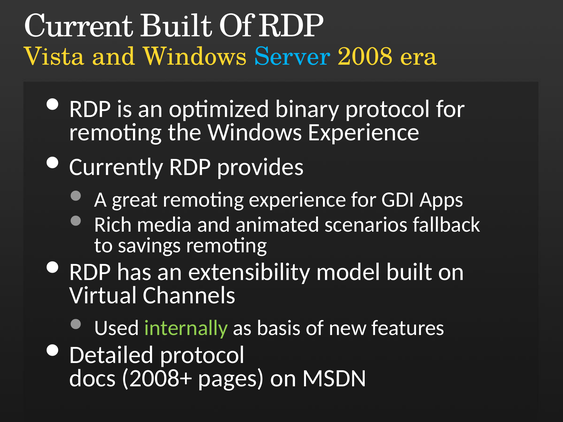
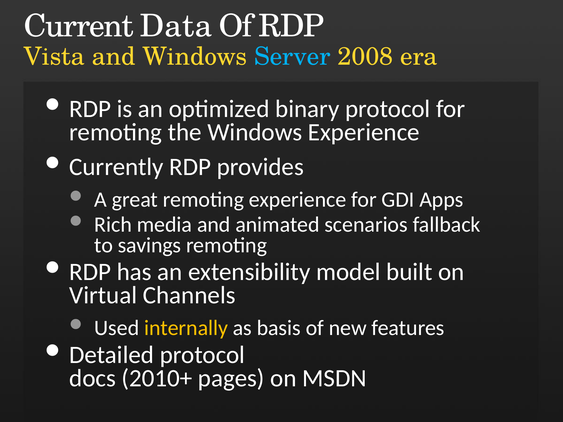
Current Built: Built -> Data
internally colour: light green -> yellow
2008+: 2008+ -> 2010+
